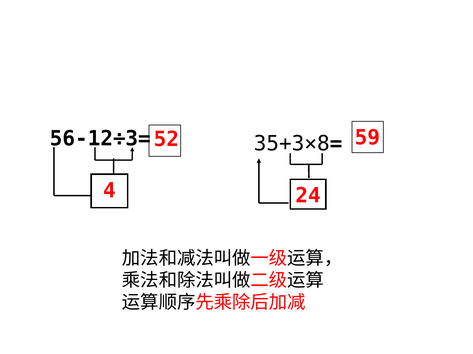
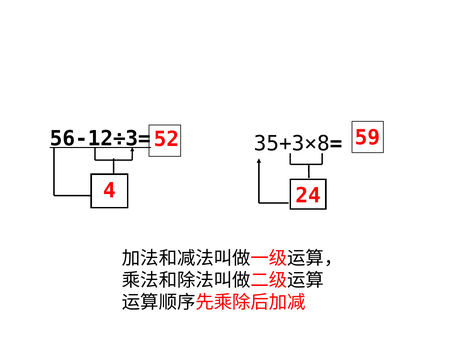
56-12÷3= underline: none -> present
